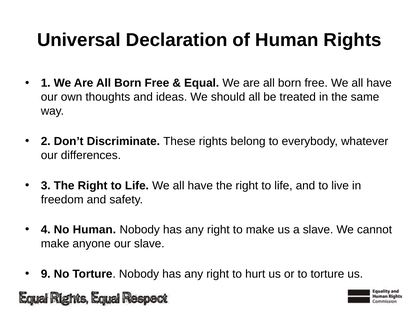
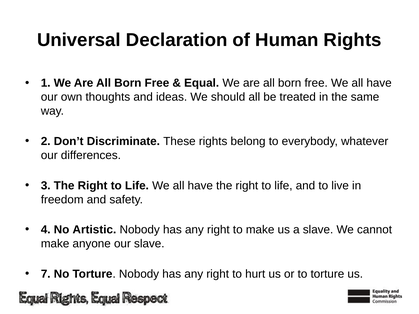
No Human: Human -> Artistic
9: 9 -> 7
